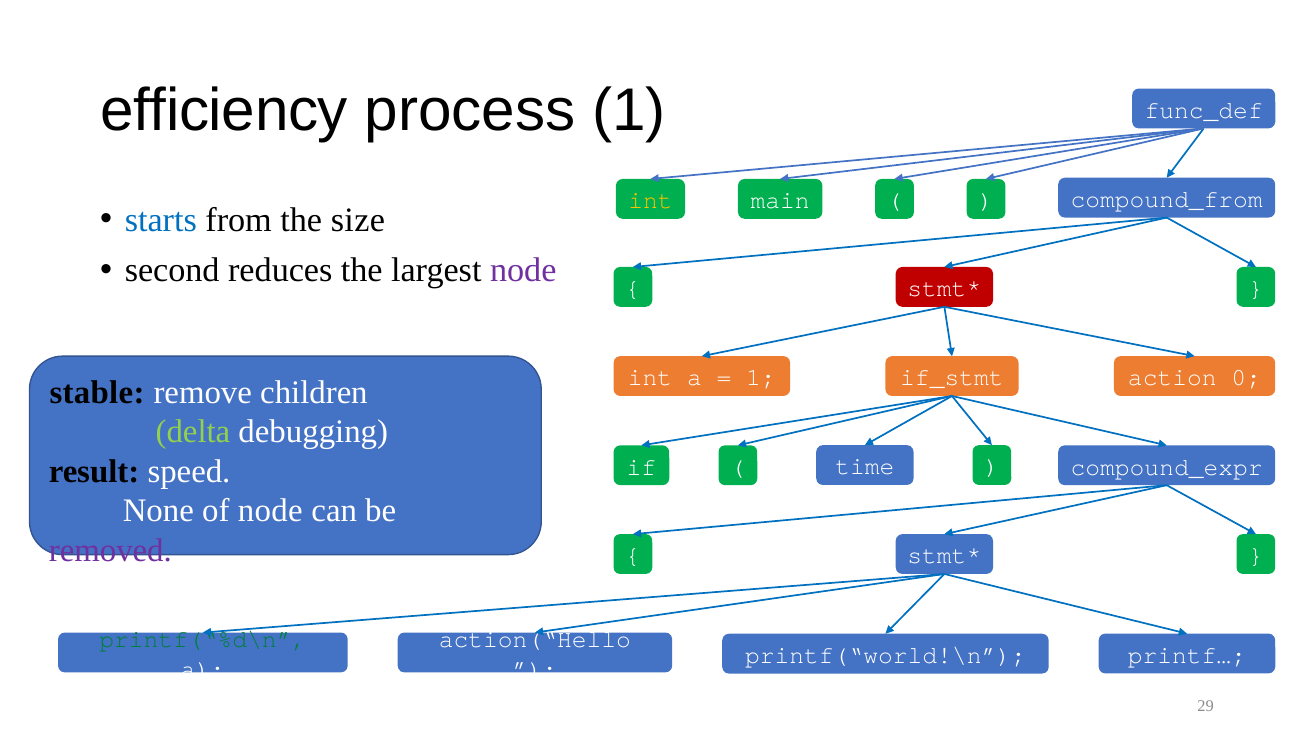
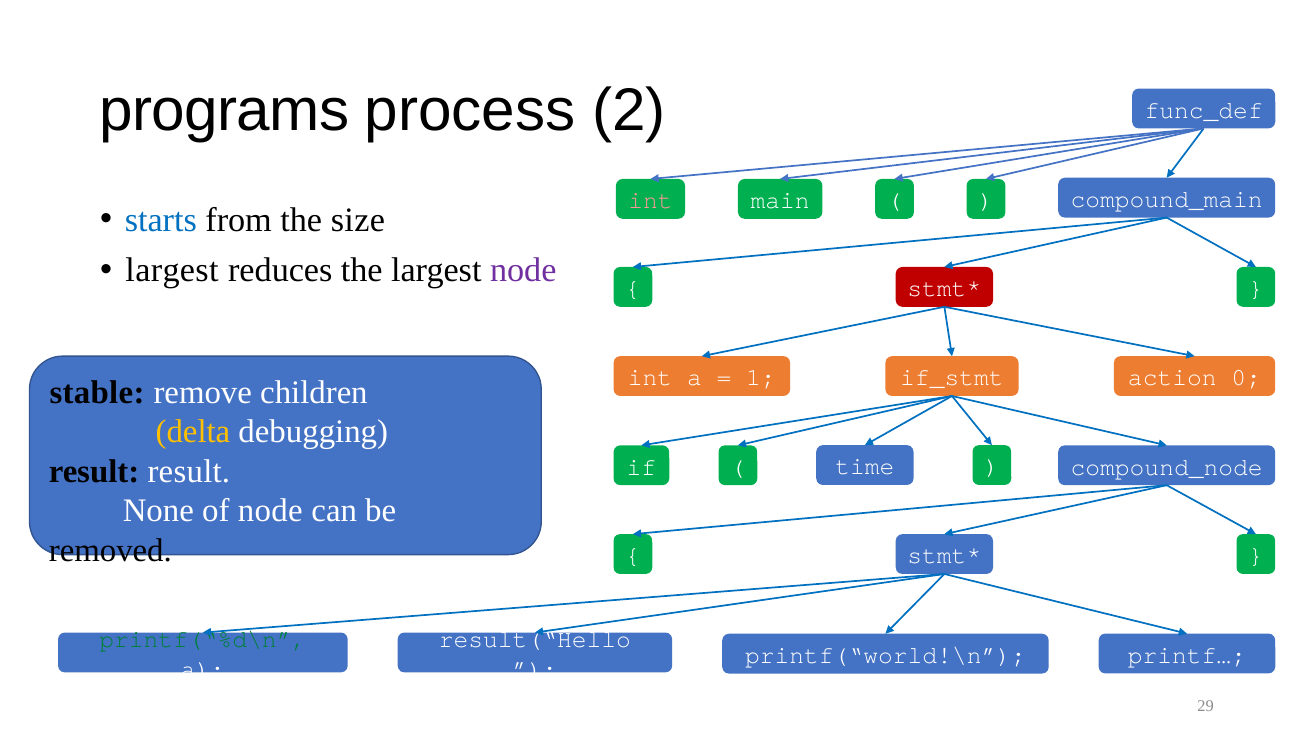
efficiency: efficiency -> programs
process 1: 1 -> 2
int at (650, 201) colour: yellow -> pink
compound_from: compound_from -> compound_main
second at (172, 271): second -> largest
delta colour: light green -> yellow
result speed: speed -> result
compound_expr: compound_expr -> compound_node
removed colour: purple -> black
action(“Hello: action(“Hello -> result(“Hello
